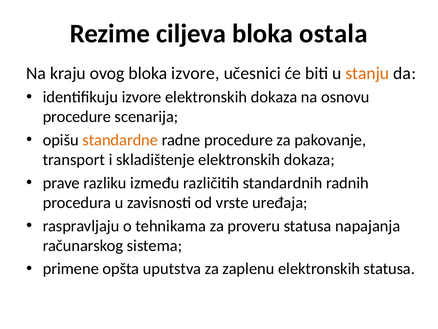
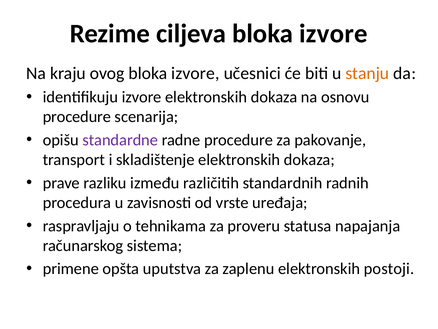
ciljeva bloka ostala: ostala -> izvore
standardne colour: orange -> purple
elektronskih statusa: statusa -> postoji
